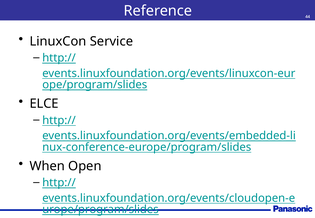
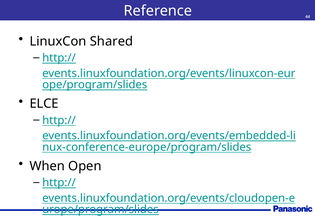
Service: Service -> Shared
